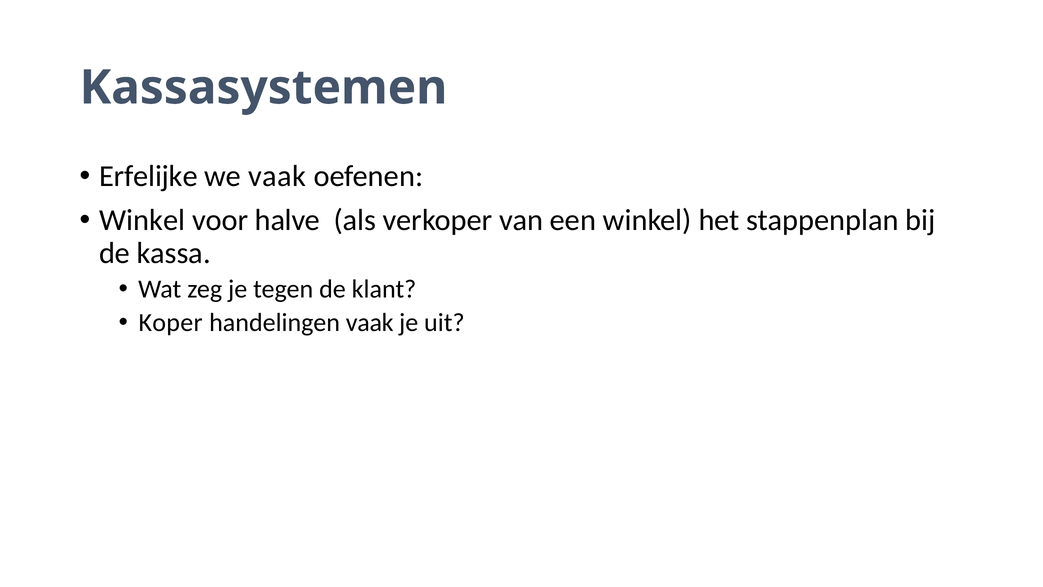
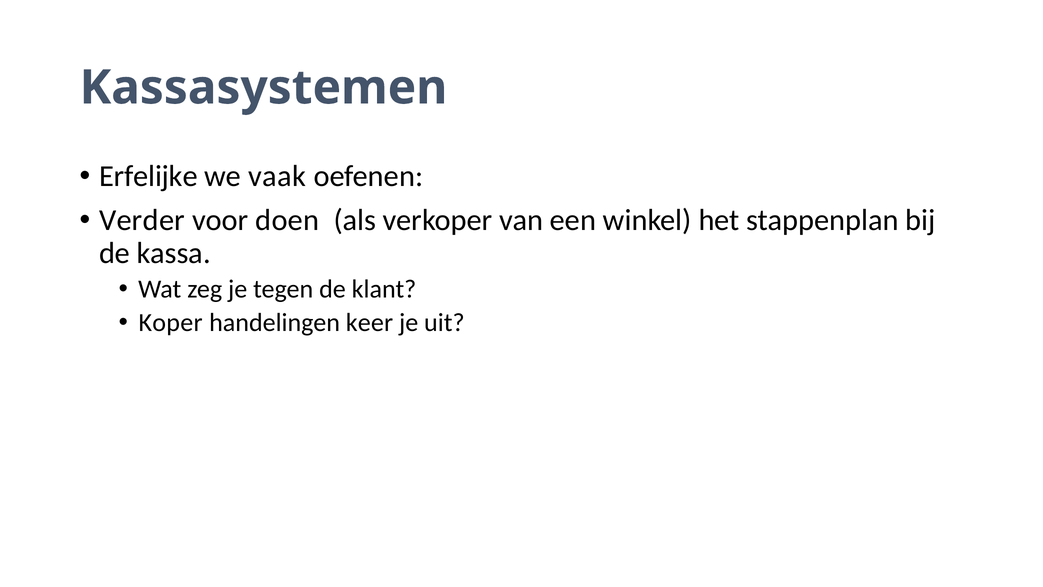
Winkel at (142, 220): Winkel -> Verder
halve: halve -> doen
handelingen vaak: vaak -> keer
